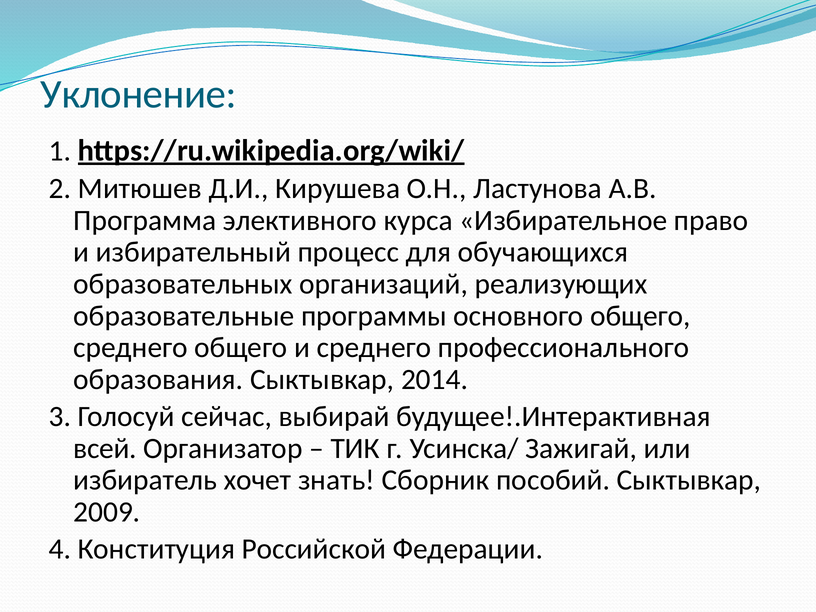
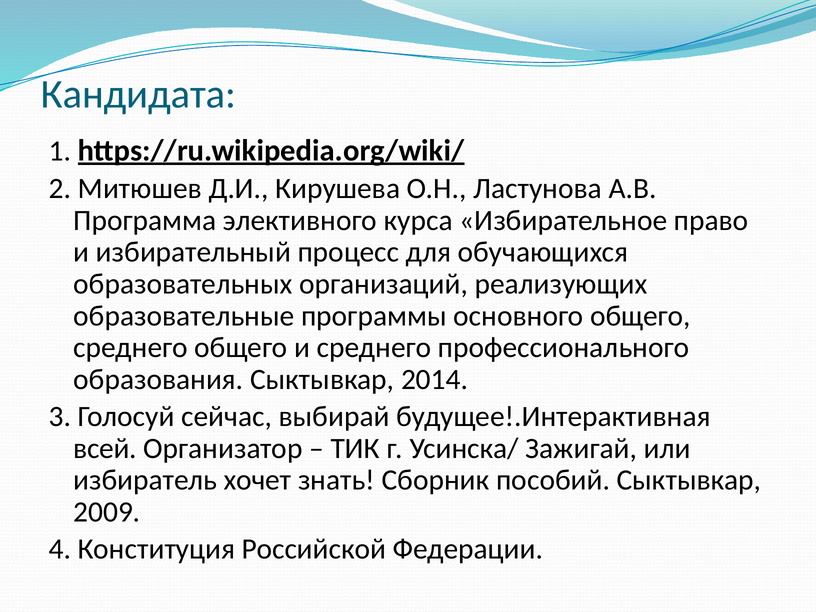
Уклонение: Уклонение -> Кандидата
